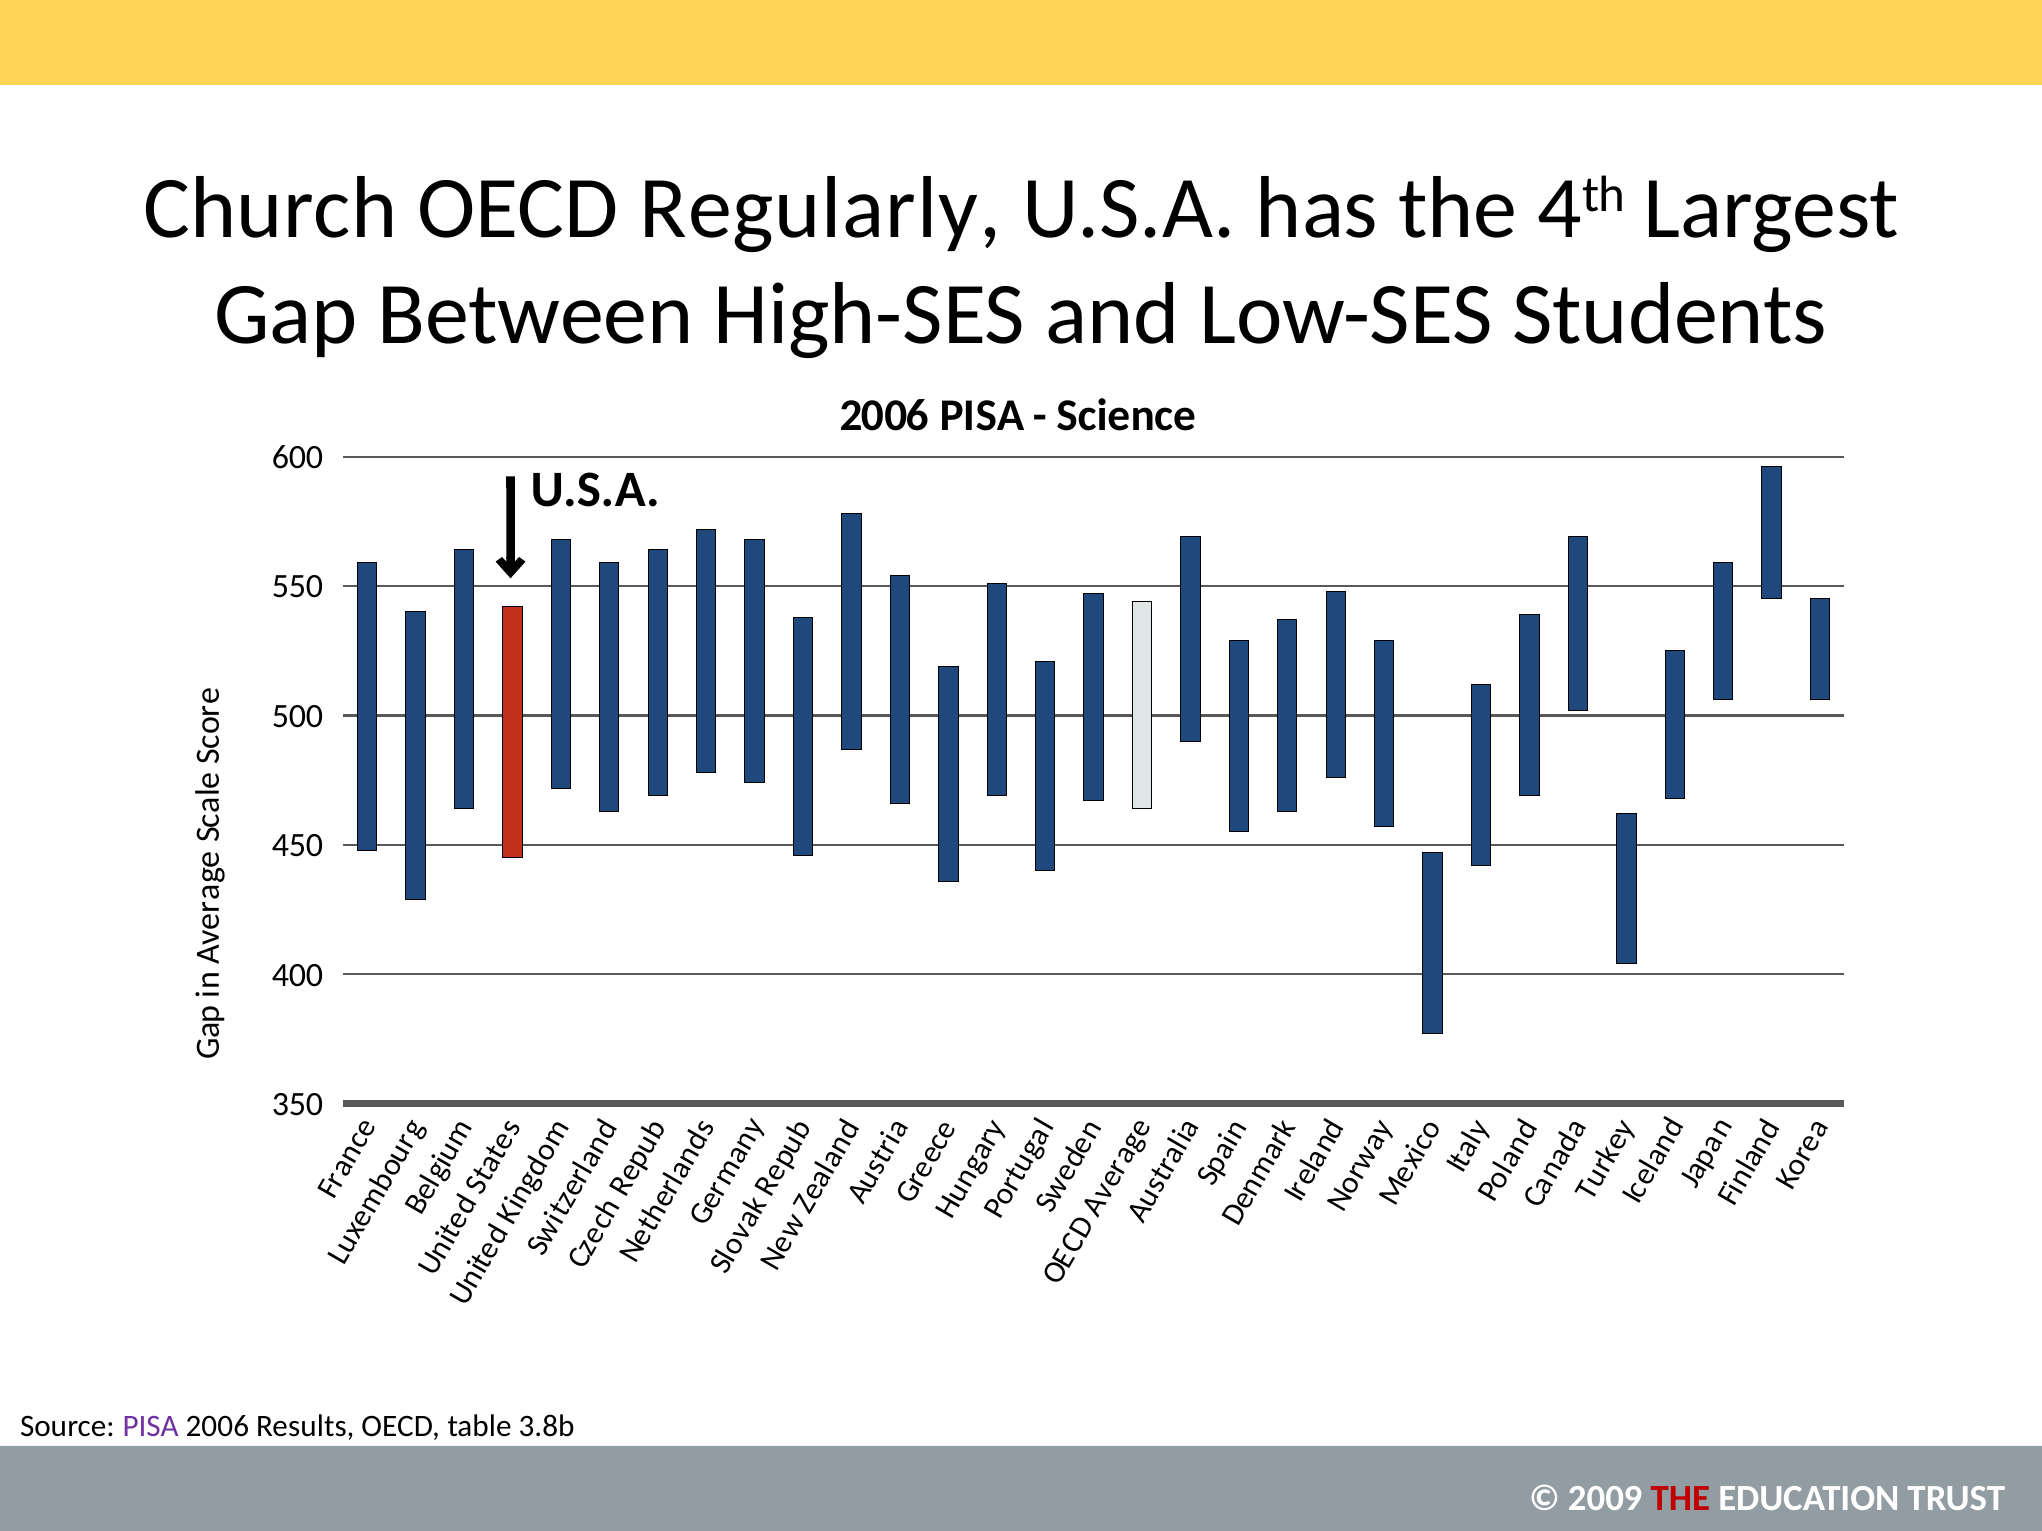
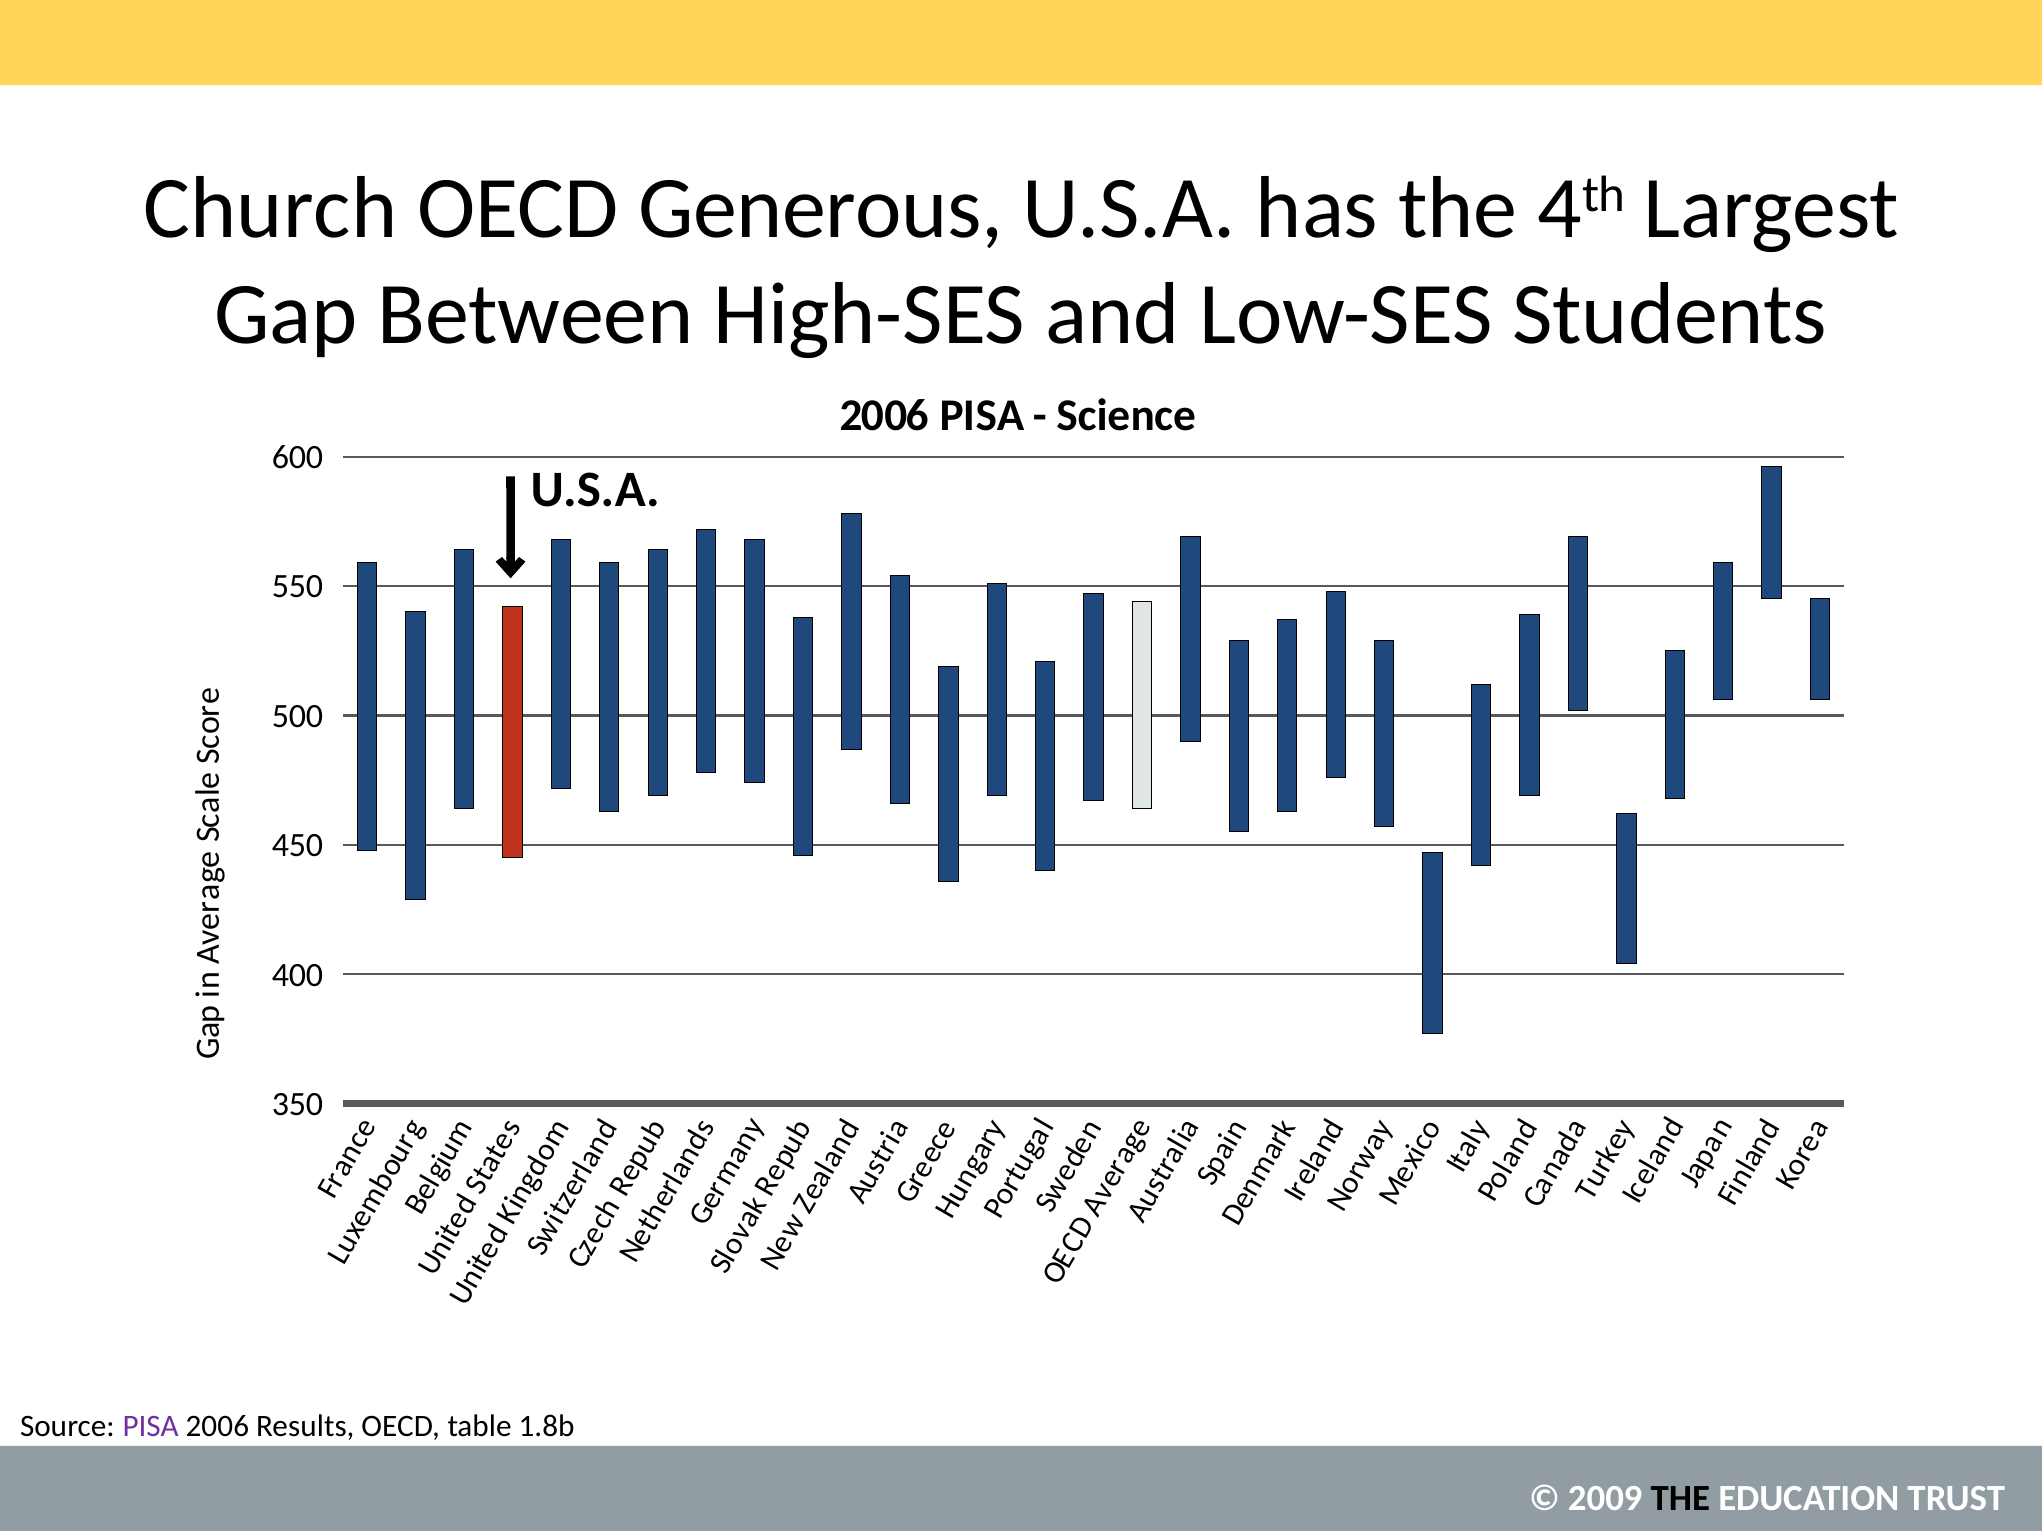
Regularly: Regularly -> Generous
3.8b: 3.8b -> 1.8b
THE at (1680, 1499) colour: red -> black
